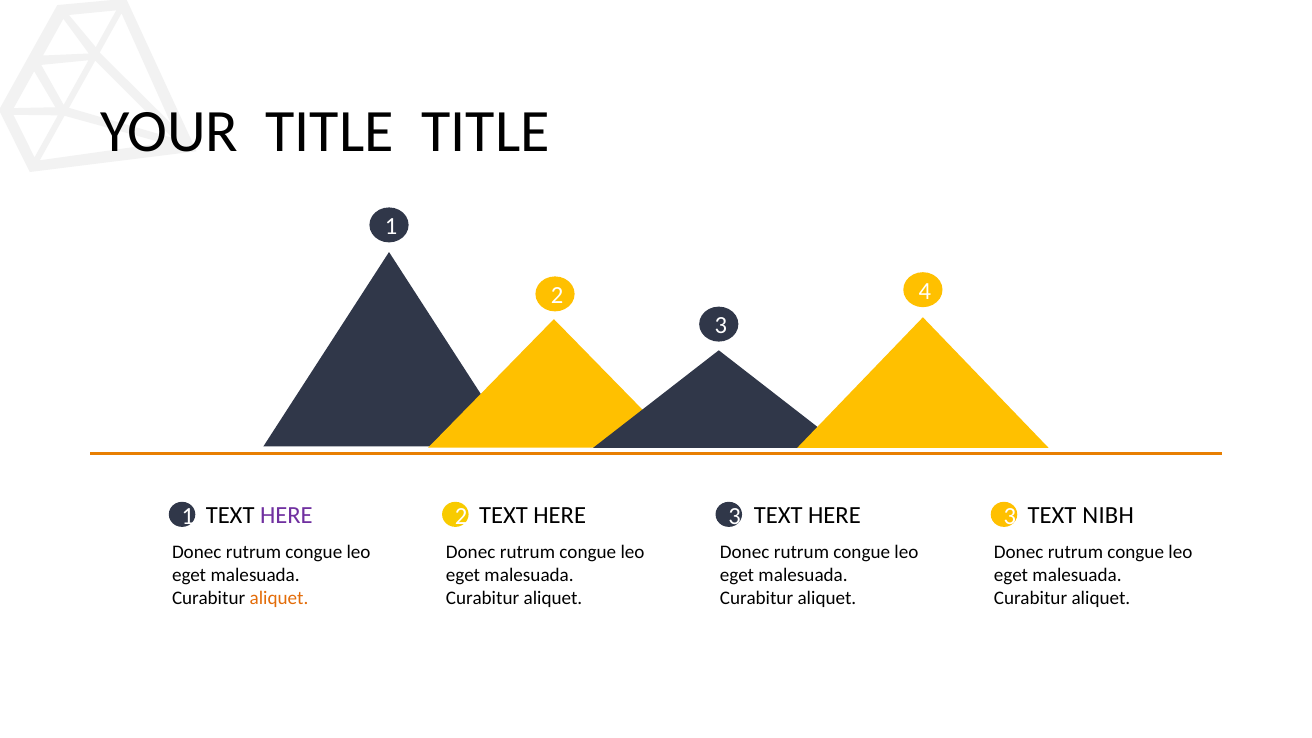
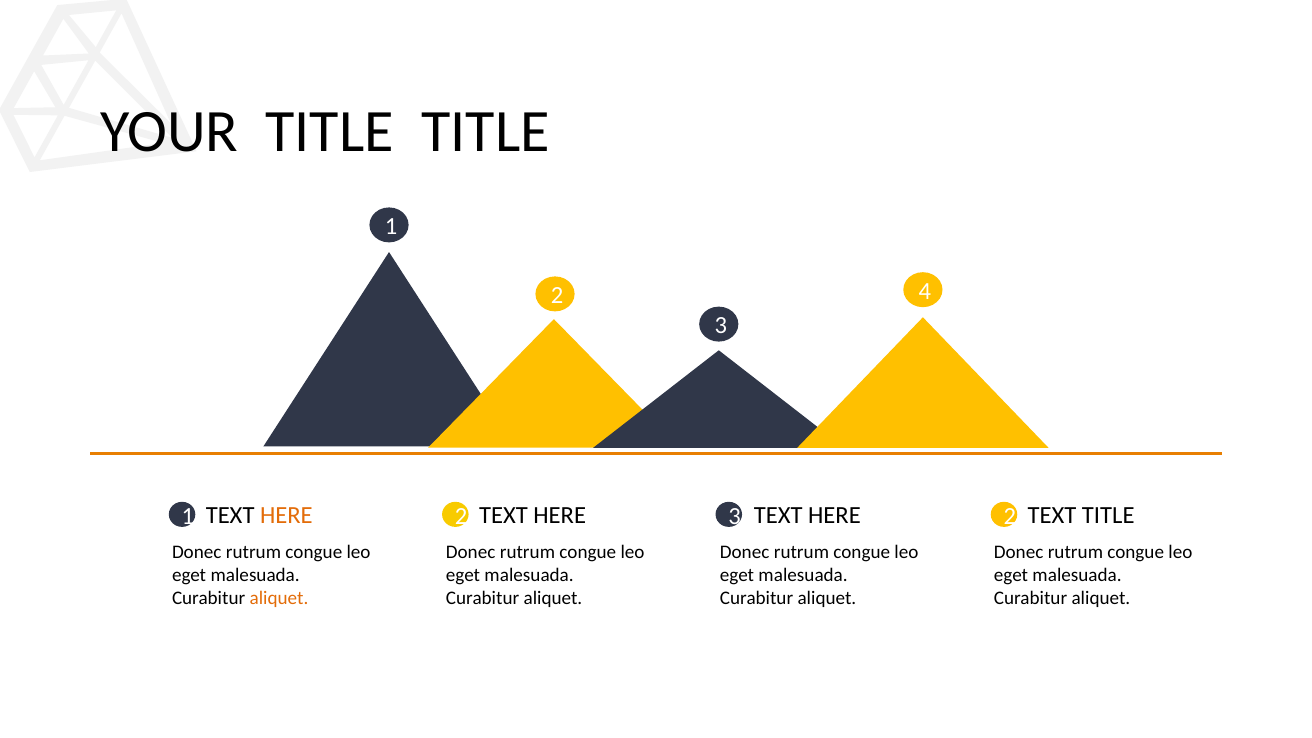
HERE at (286, 516) colour: purple -> orange
TEXT NIBH: NIBH -> TITLE
3 3: 3 -> 2
